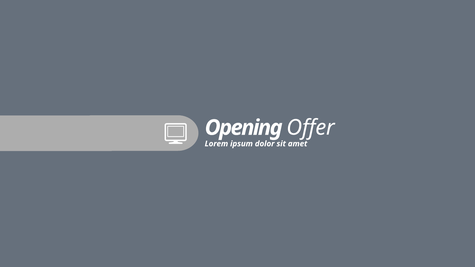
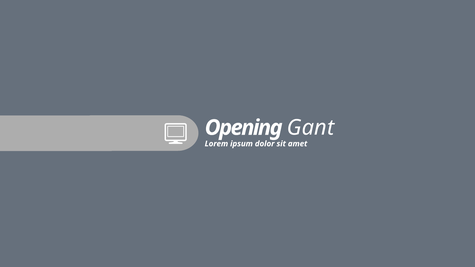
Offer: Offer -> Gant
